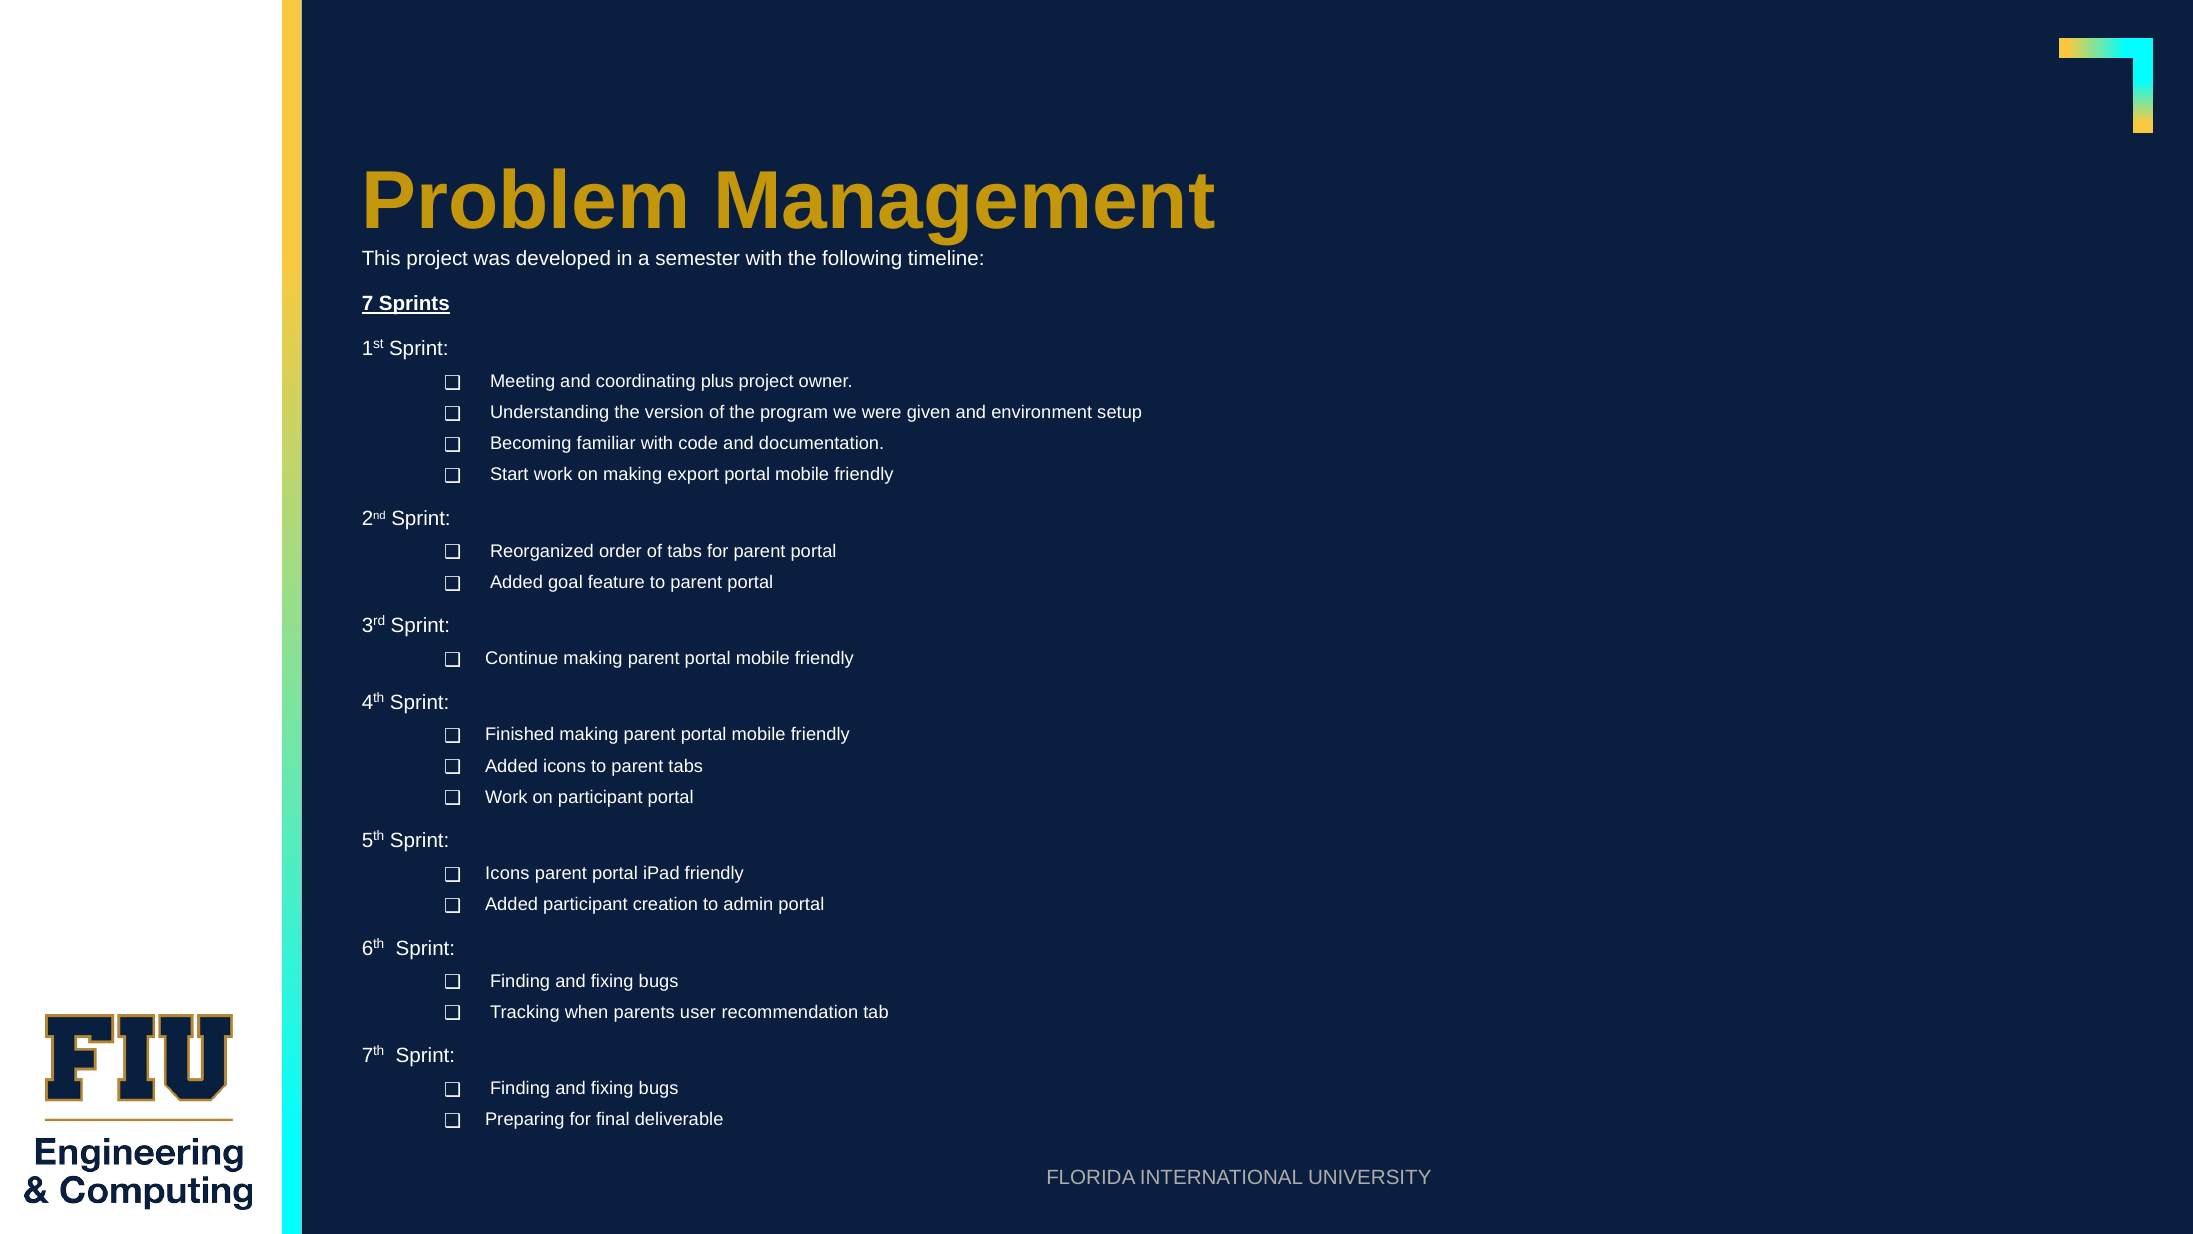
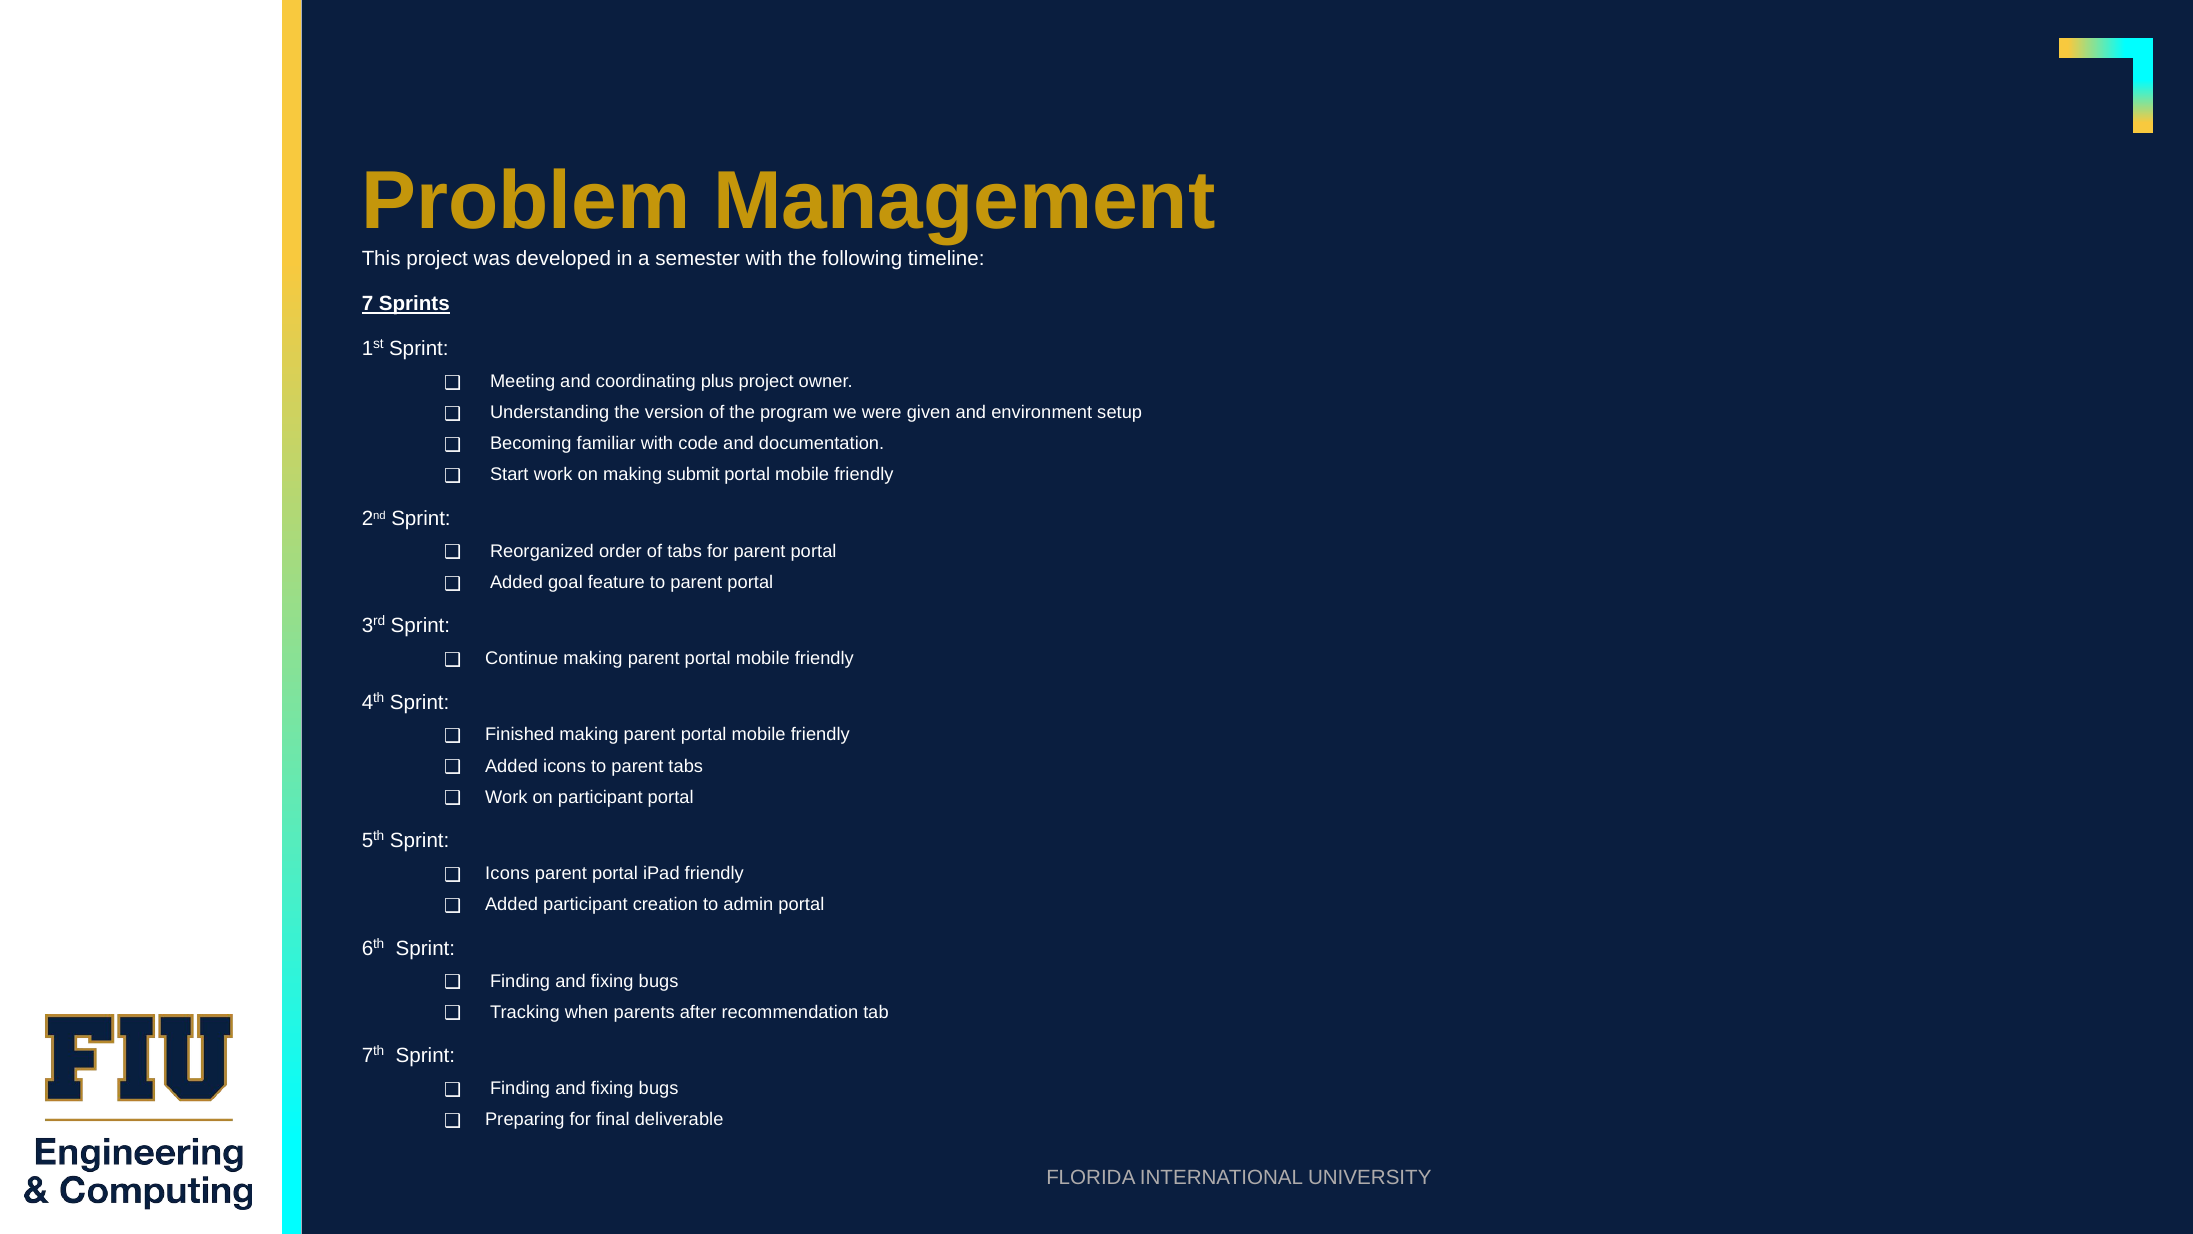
export: export -> submit
user: user -> after
